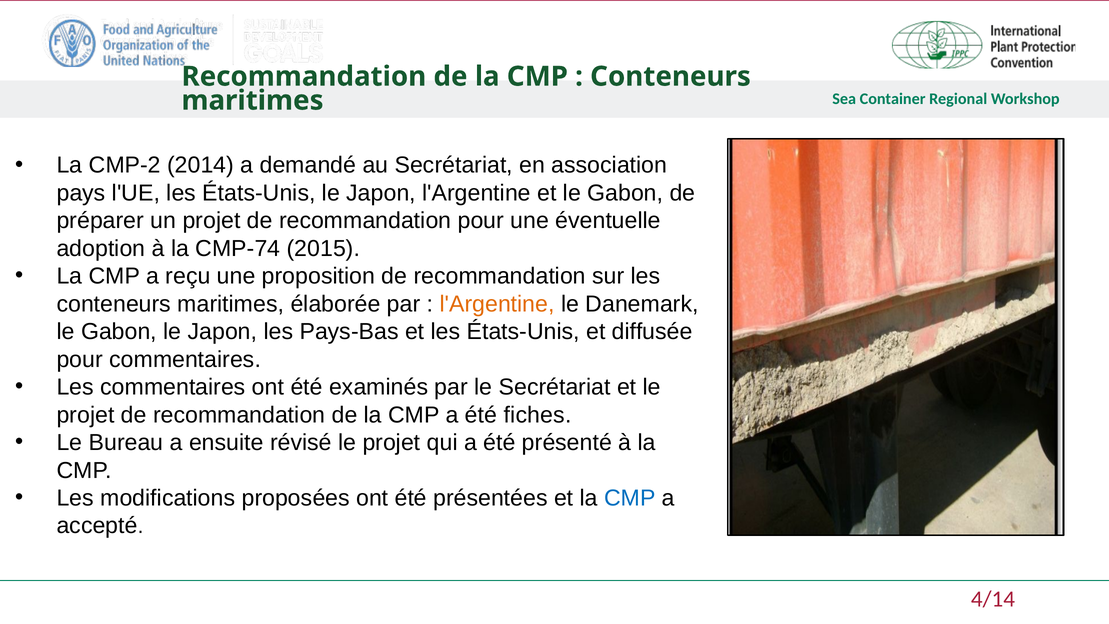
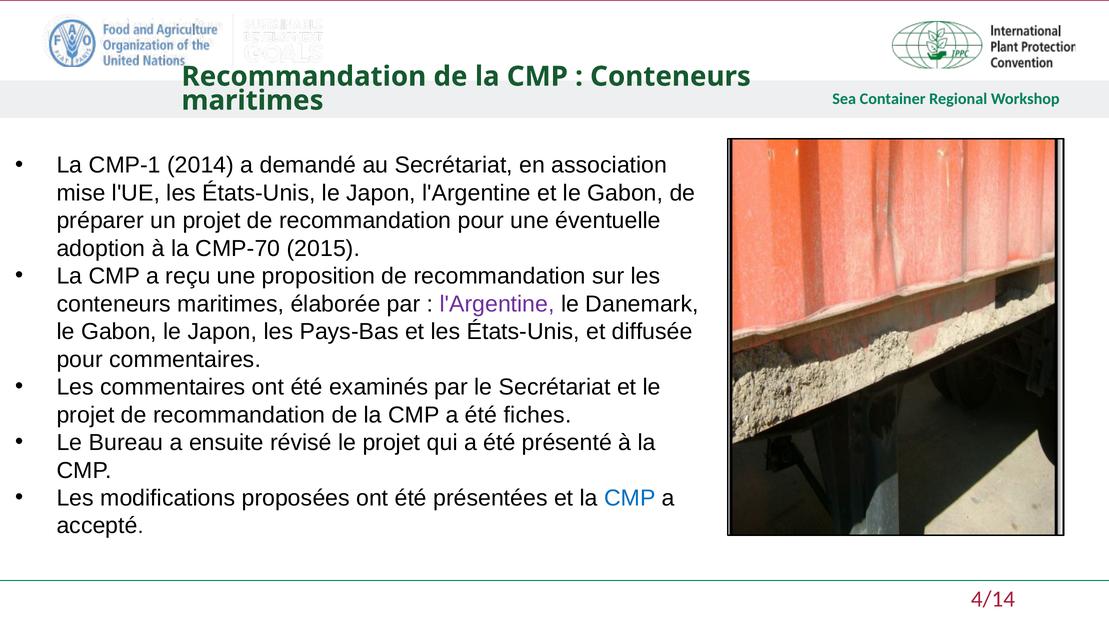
CMP-2: CMP-2 -> CMP-1
pays: pays -> mise
CMP-74: CMP-74 -> CMP-70
l'Argentine at (497, 304) colour: orange -> purple
